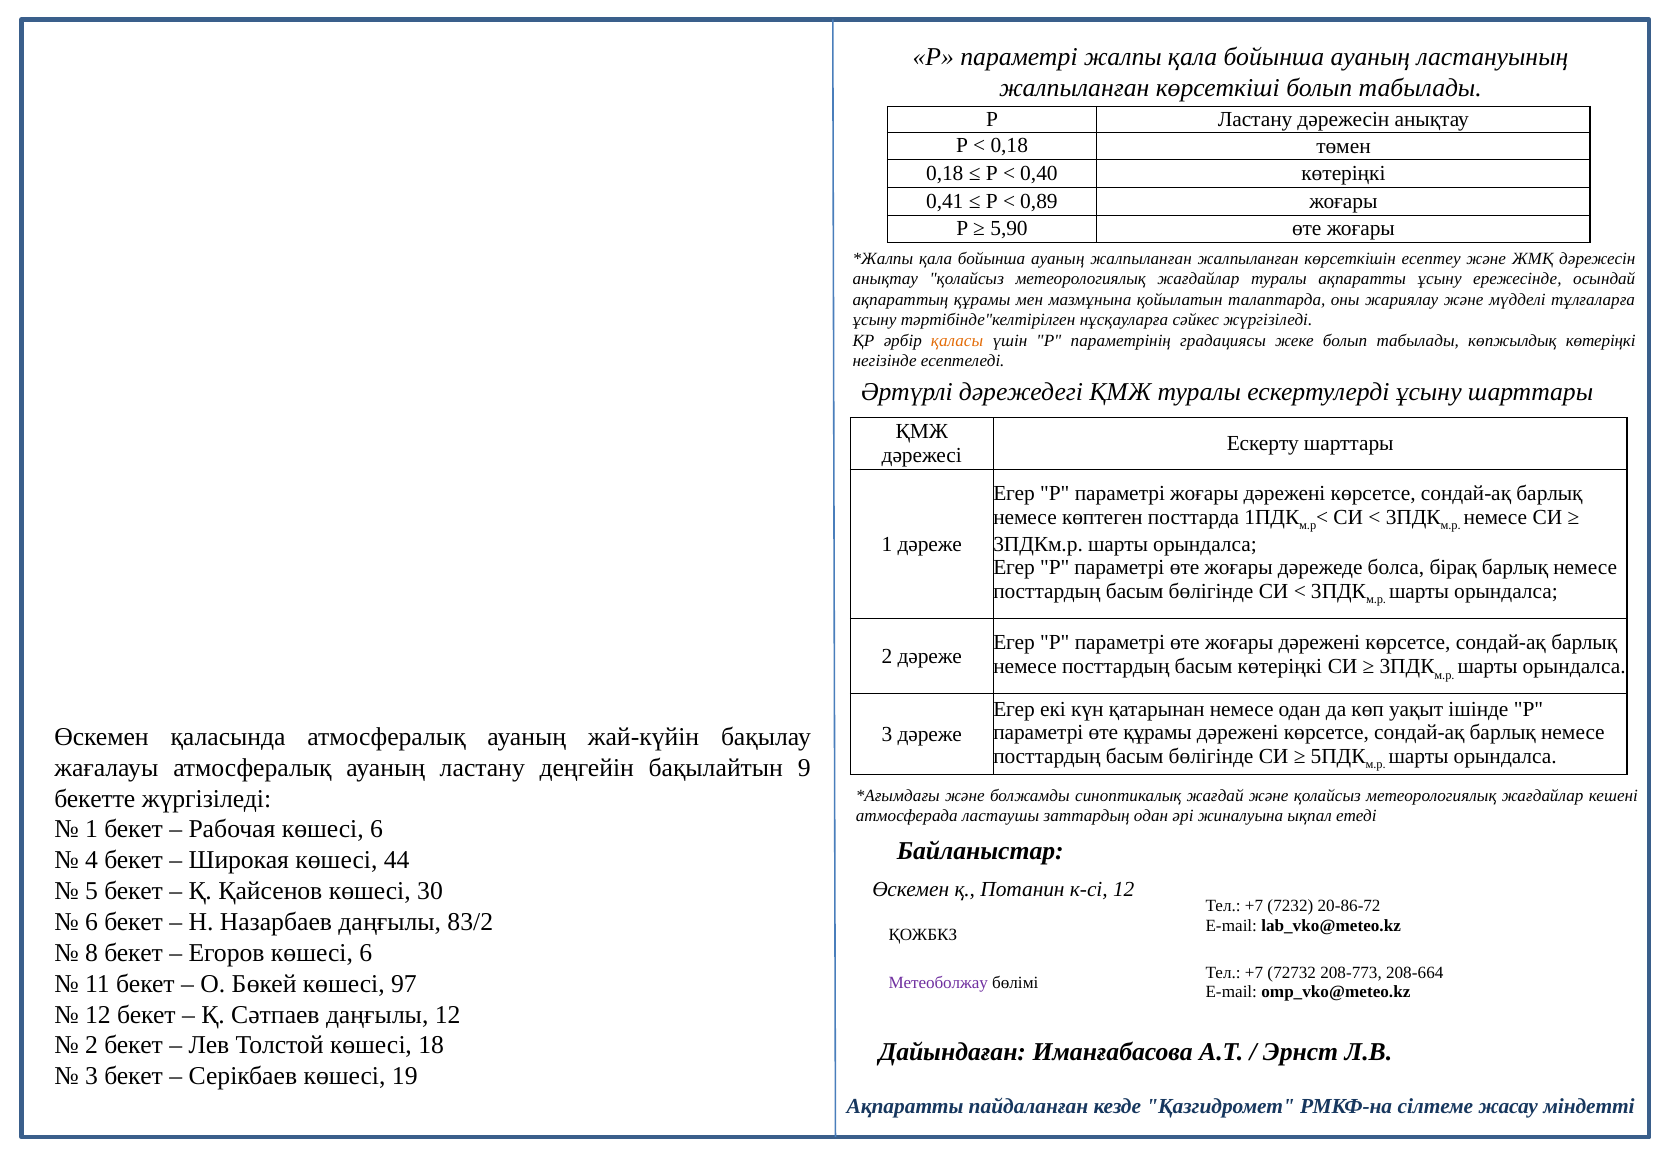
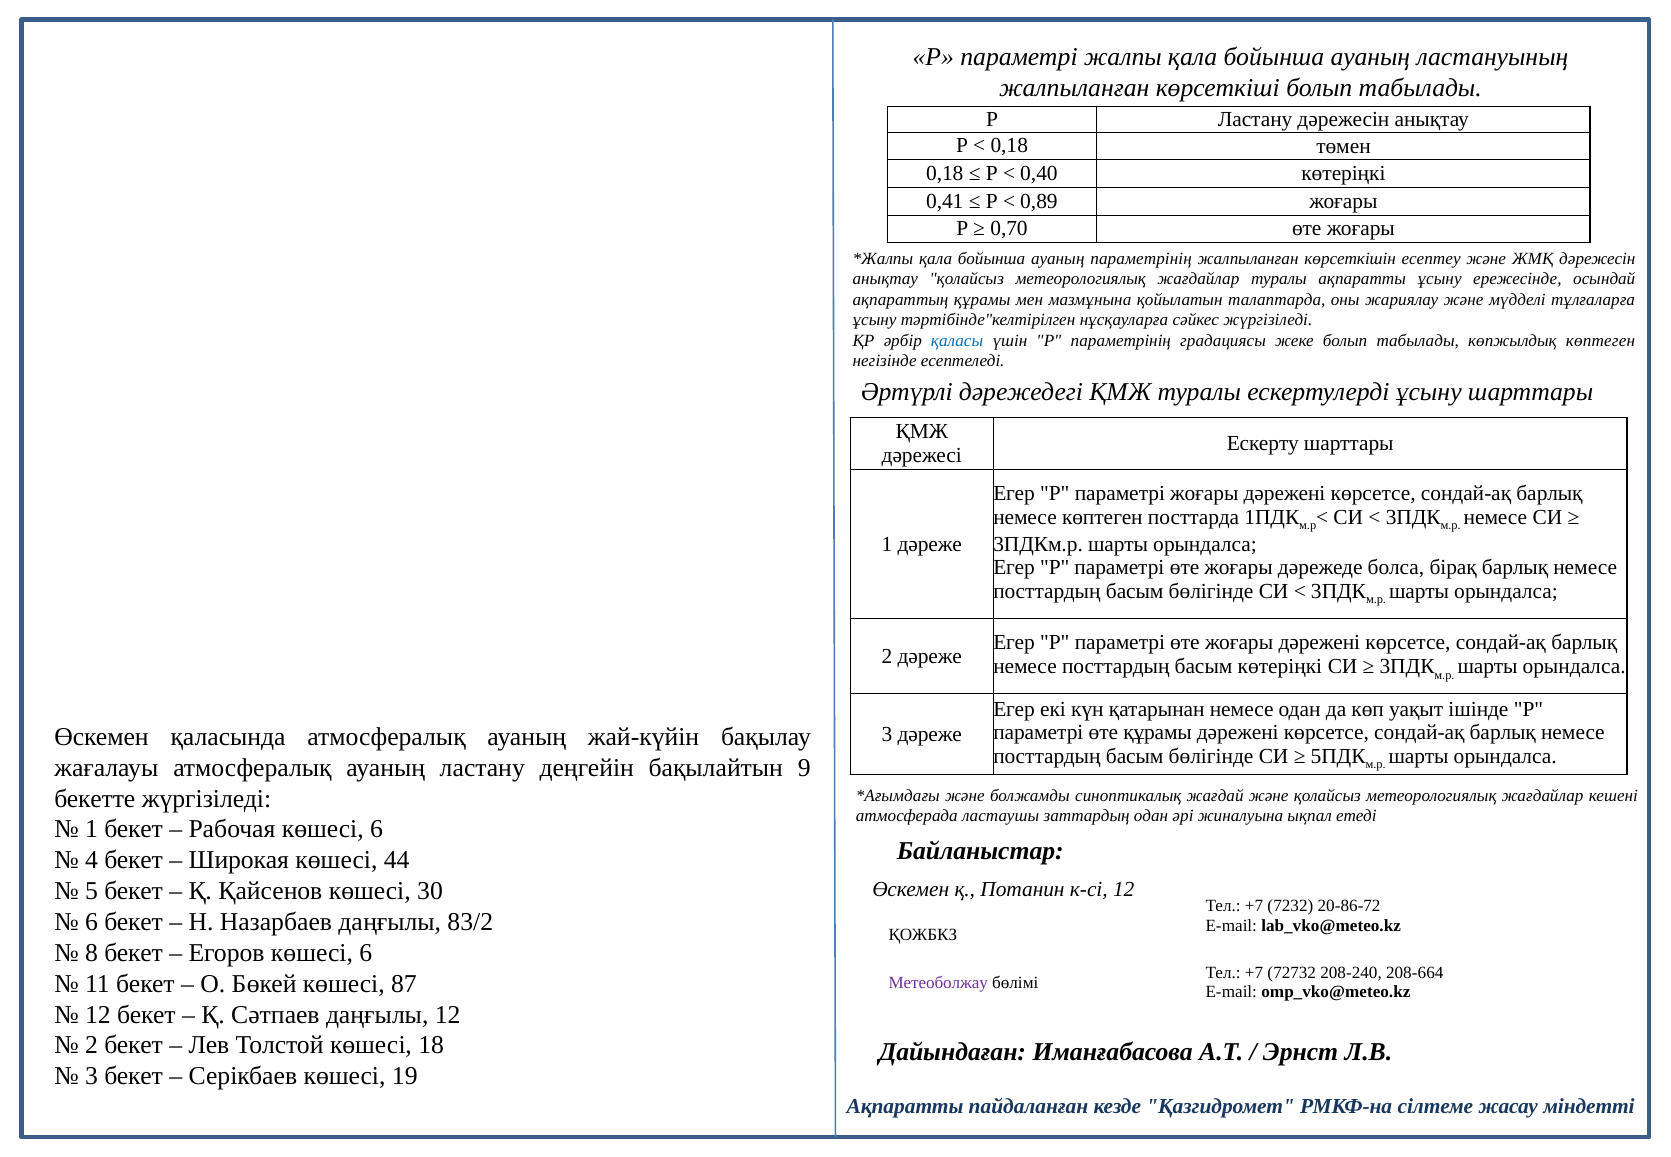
5,90: 5,90 -> 0,70
ауаның жалпыланған: жалпыланған -> параметрінің
қаласы colour: orange -> blue
көпжылдық көтеріңкі: көтеріңкі -> көптеген
208-773: 208-773 -> 208-240
97: 97 -> 87
